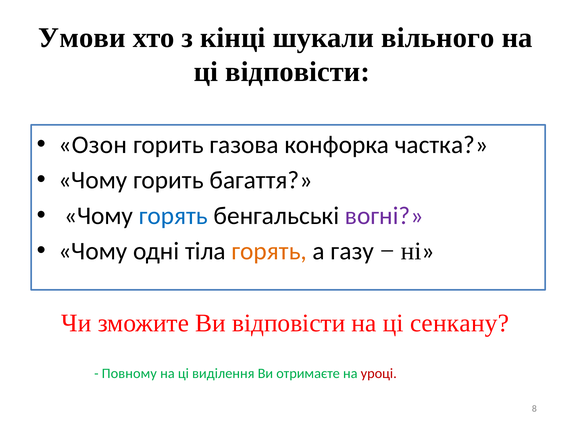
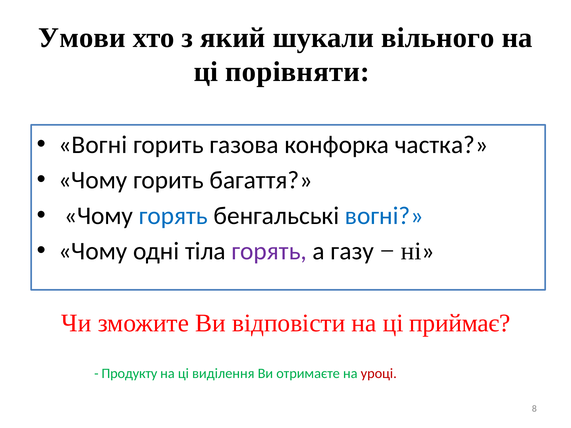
кінці: кінці -> який
ці відповісти: відповісти -> порівняти
Озон at (93, 145): Озон -> Вогні
вогні at (384, 216) colour: purple -> blue
горять at (269, 251) colour: orange -> purple
сенкану: сенкану -> приймає
Повному: Повному -> Продукту
